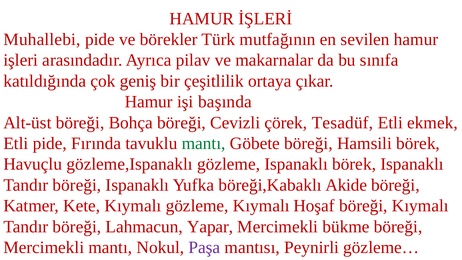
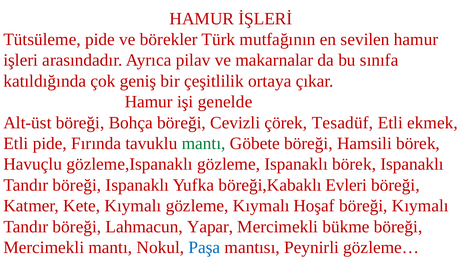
Muhallebi: Muhallebi -> Tütsüleme
başında: başında -> genelde
Akide: Akide -> Evleri
Paşa colour: purple -> blue
